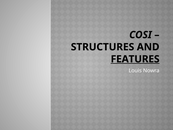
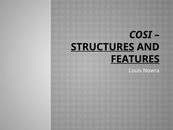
STRUCTURES underline: none -> present
